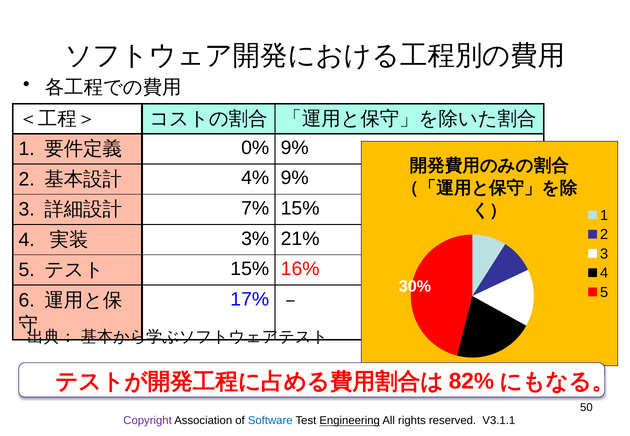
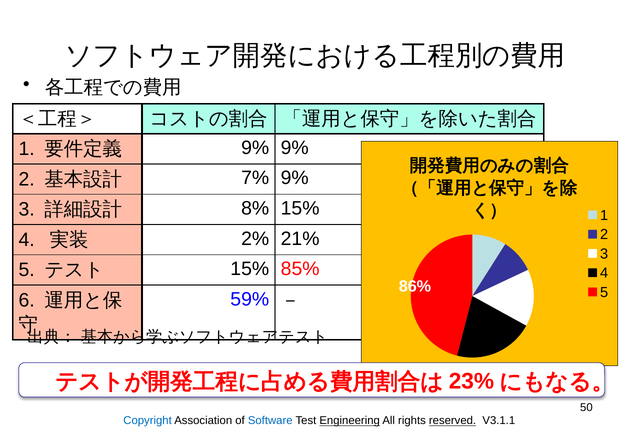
0% at (255, 148): 0% -> 9%
4%: 4% -> 7%
7%: 7% -> 8%
3%: 3% -> 2%
16%: 16% -> 85%
30%: 30% -> 86%
17%: 17% -> 59%
82%: 82% -> 23%
Copyright colour: purple -> blue
reserved underline: none -> present
